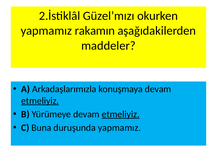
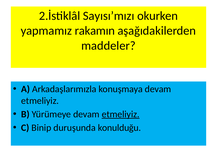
Güzel’mızı: Güzel’mızı -> Sayısı’mızı
etmeliyiz at (40, 100) underline: present -> none
Buna: Buna -> Binip
duruşunda yapmamız: yapmamız -> konulduğu
